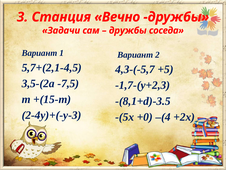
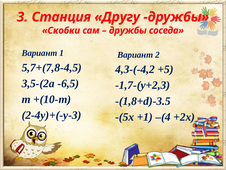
Вечно: Вечно -> Другу
Задачи: Задачи -> Скобки
5,7+(2,1-4,5: 5,7+(2,1-4,5 -> 5,7+(7,8-4,5
4,3-(-5,7: 4,3-(-5,7 -> 4,3-(-4,2
-7,5: -7,5 -> -6,5
+(15-m: +(15-m -> +(10-m
-(8,1+d)-3.5: -(8,1+d)-3.5 -> -(1,8+d)-3.5
+0: +0 -> +1
